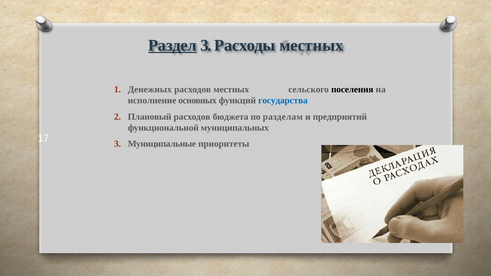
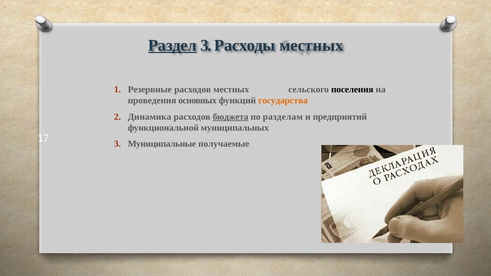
Денежных: Денежных -> Резервные
исполнение: исполнение -> проведения
государства colour: blue -> orange
Плановый: Плановый -> Динамика
бюджета underline: none -> present
приоритеты: приоритеты -> получаемые
